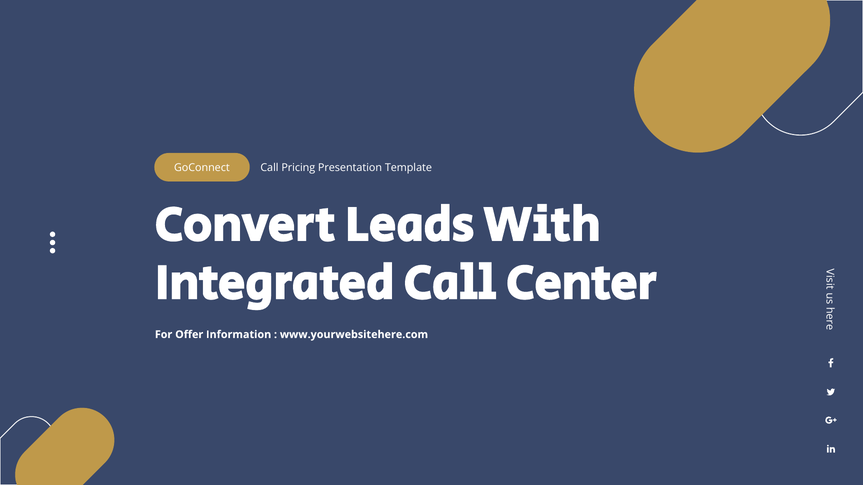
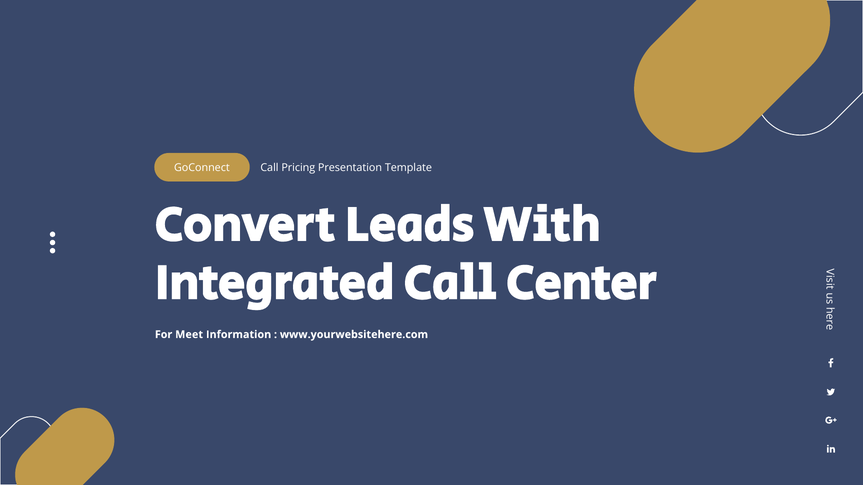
Offer: Offer -> Meet
